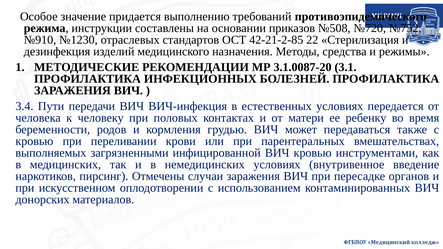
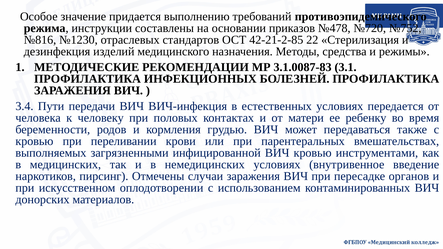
№508: №508 -> №478
№910: №910 -> №816
3.1.0087-20: 3.1.0087-20 -> 3.1.0087-83
